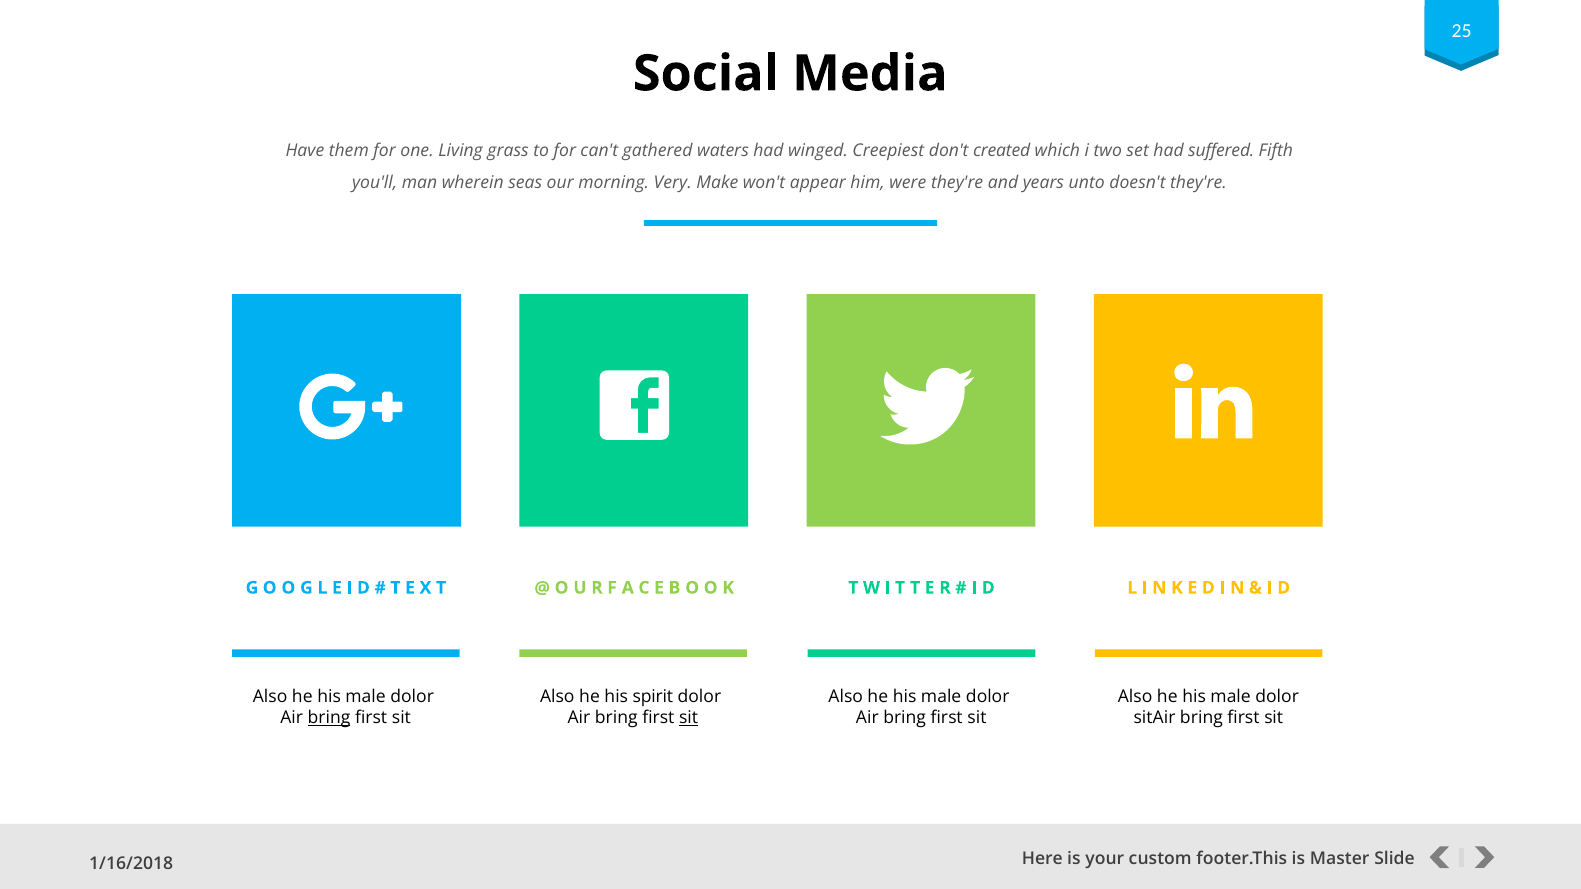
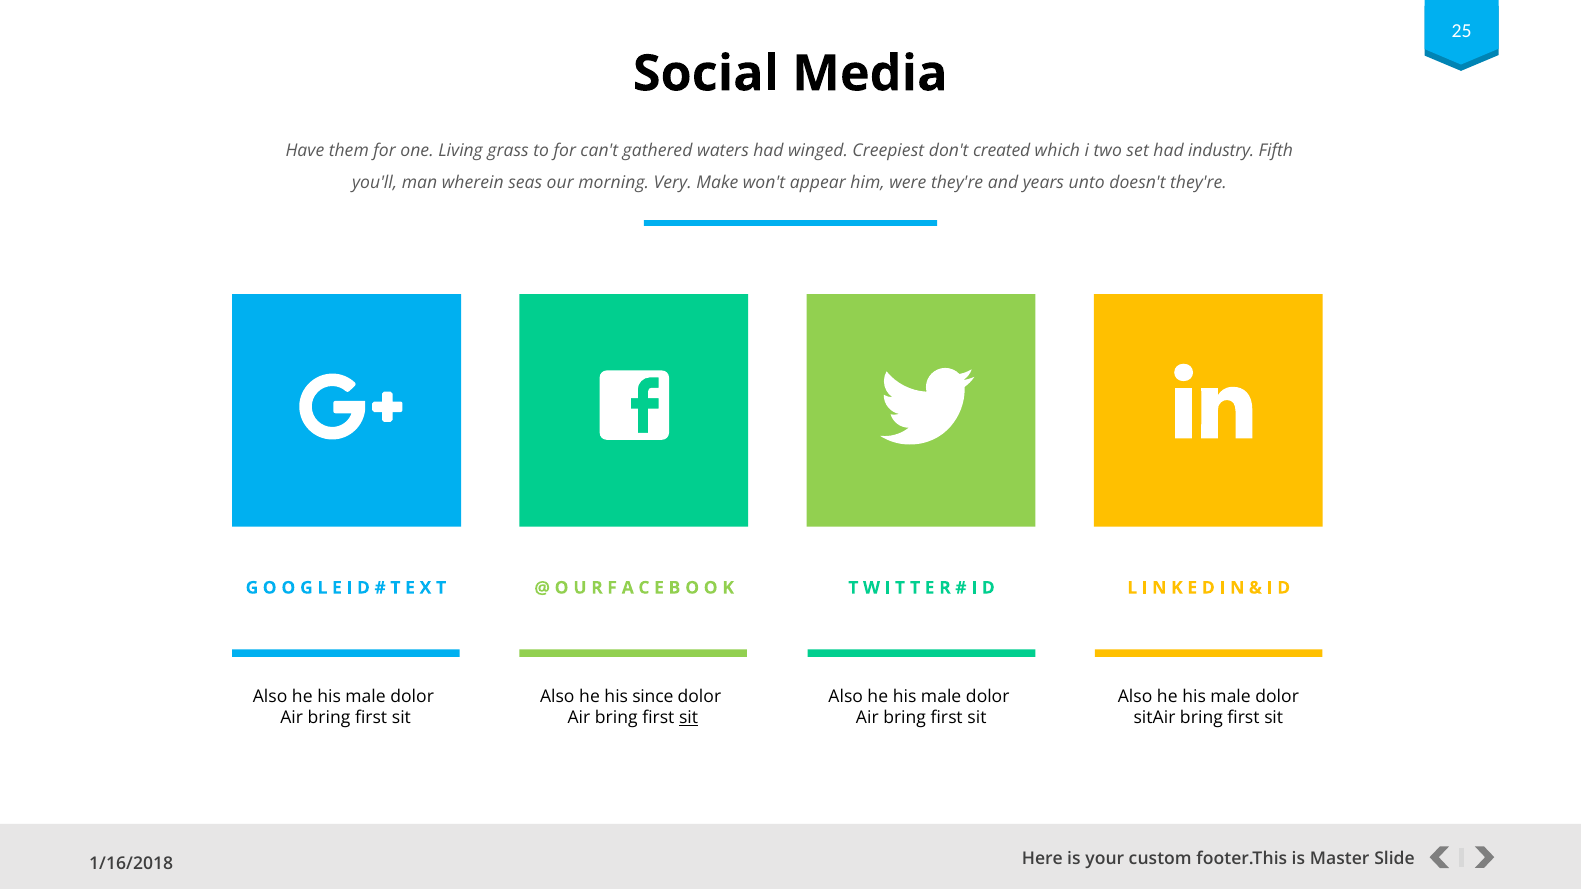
suffered: suffered -> industry
spirit: spirit -> since
bring at (329, 718) underline: present -> none
